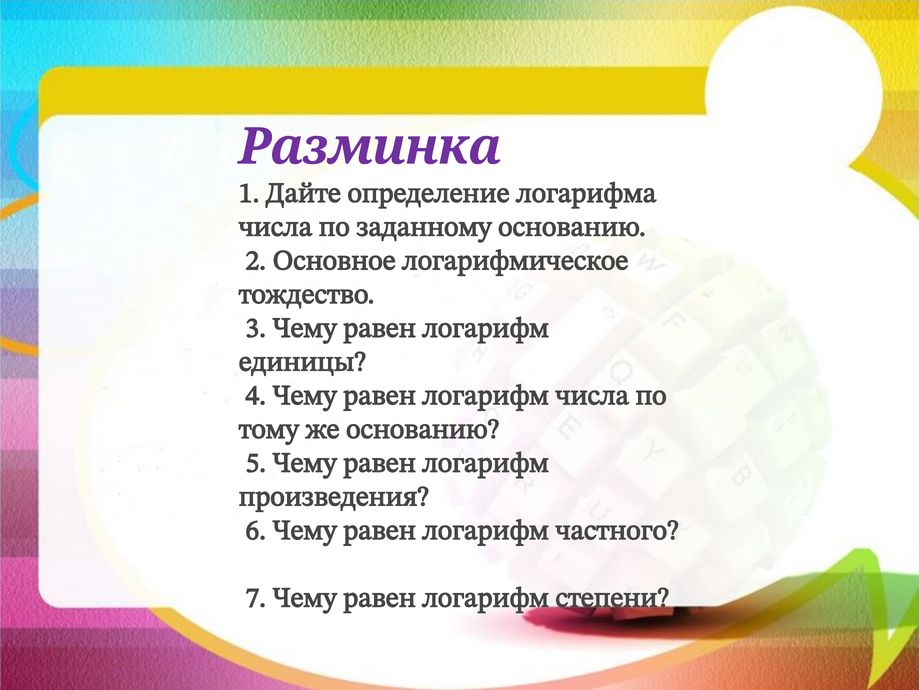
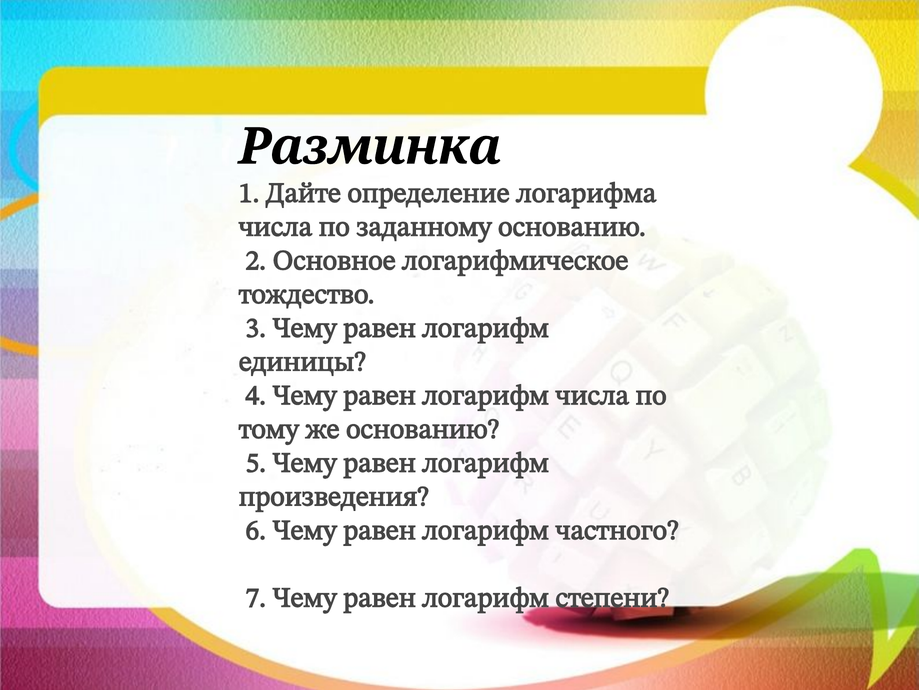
Разминка colour: purple -> black
